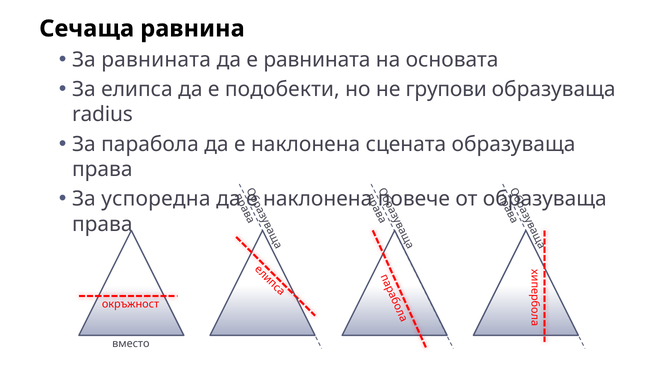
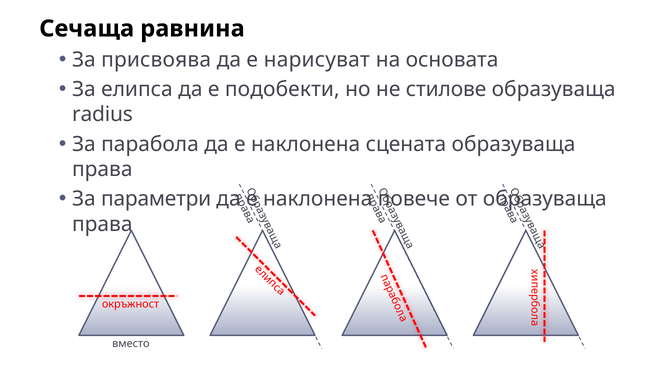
За равнината: равнината -> присвоява
е равнината: равнината -> нарисуват
групови: групови -> стилове
успоредна: успоредна -> параметри
